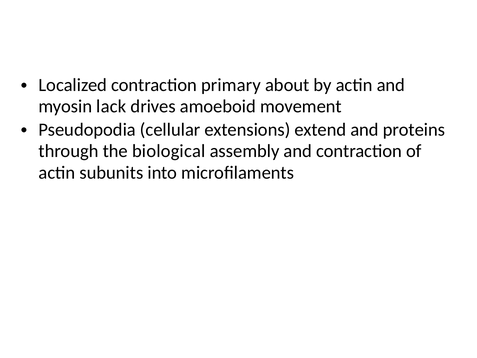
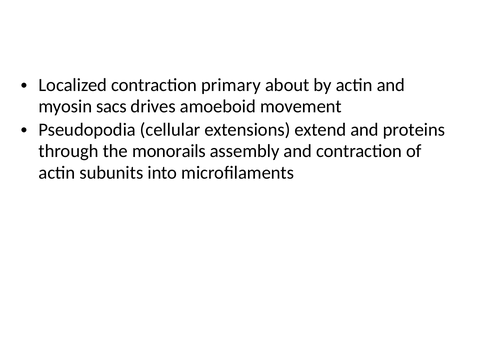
lack: lack -> sacs
biological: biological -> monorails
